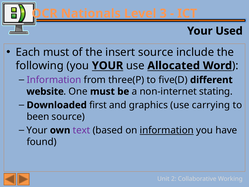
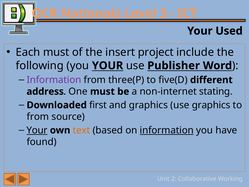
insert source: source -> project
Allocated: Allocated -> Publisher
website: website -> address
use carrying: carrying -> graphics
been at (38, 117): been -> from
Your at (37, 130) underline: none -> present
text colour: purple -> orange
